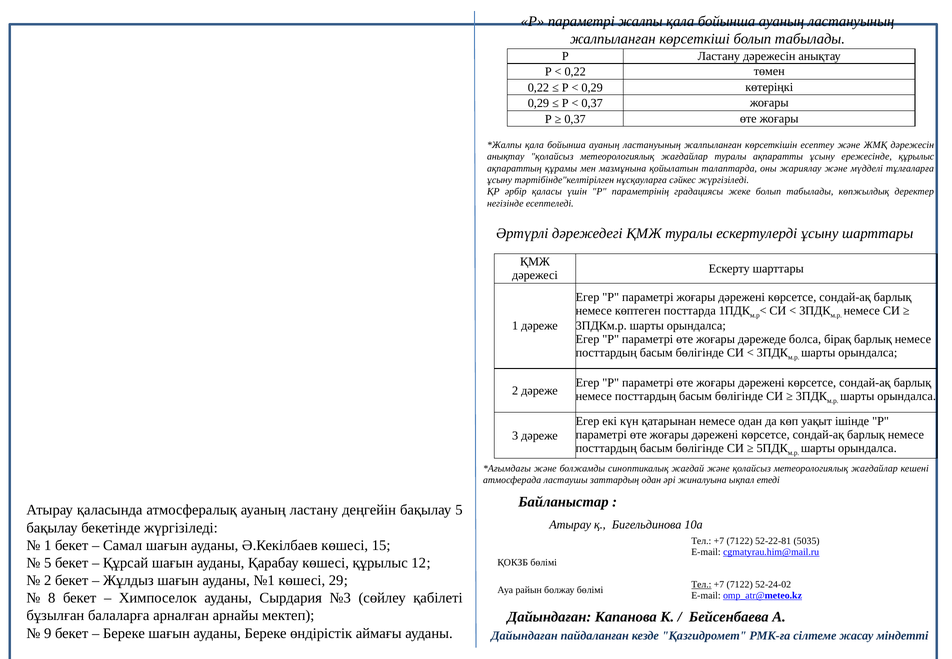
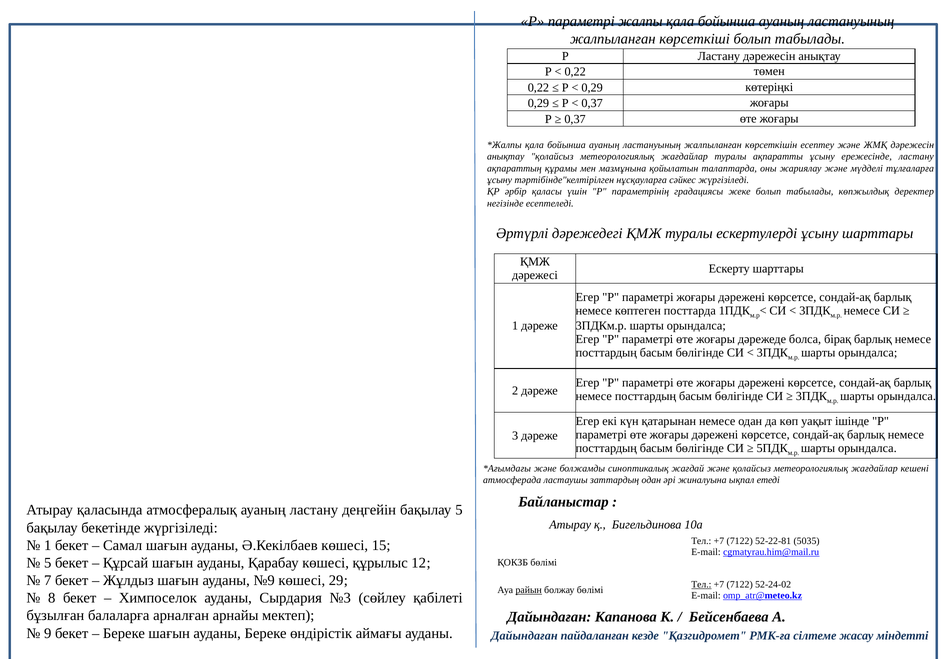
ережесінде құрылыс: құрылыс -> ластану
2 at (48, 581): 2 -> 7
№1: №1 -> №9
райын underline: none -> present
